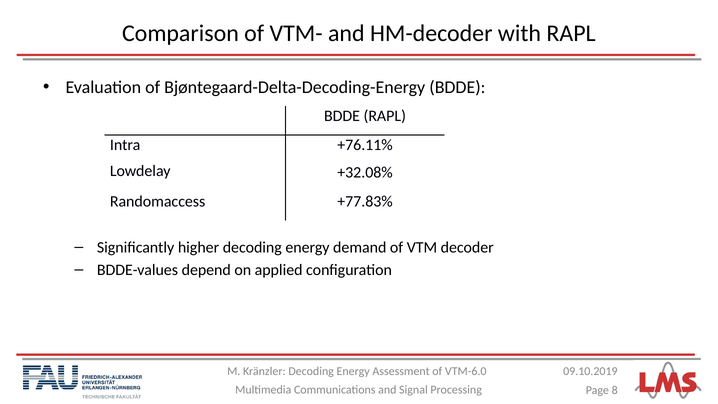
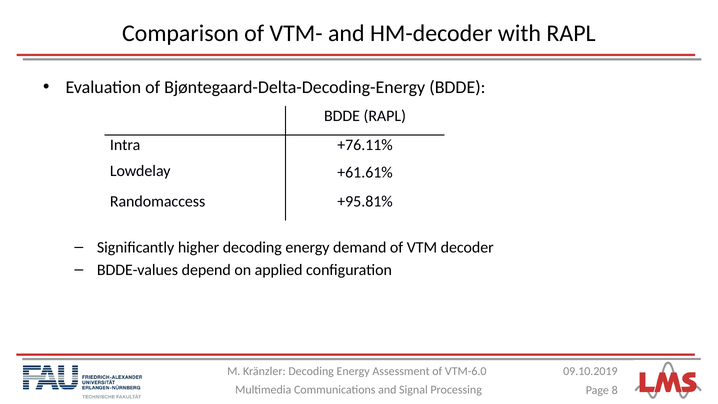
+32.08%: +32.08% -> +61.61%
+77.83%: +77.83% -> +95.81%
